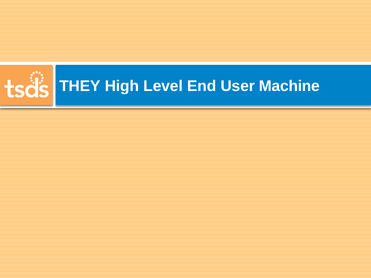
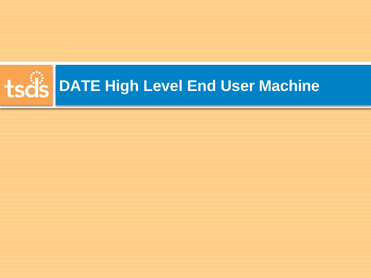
THEY: THEY -> DATE
